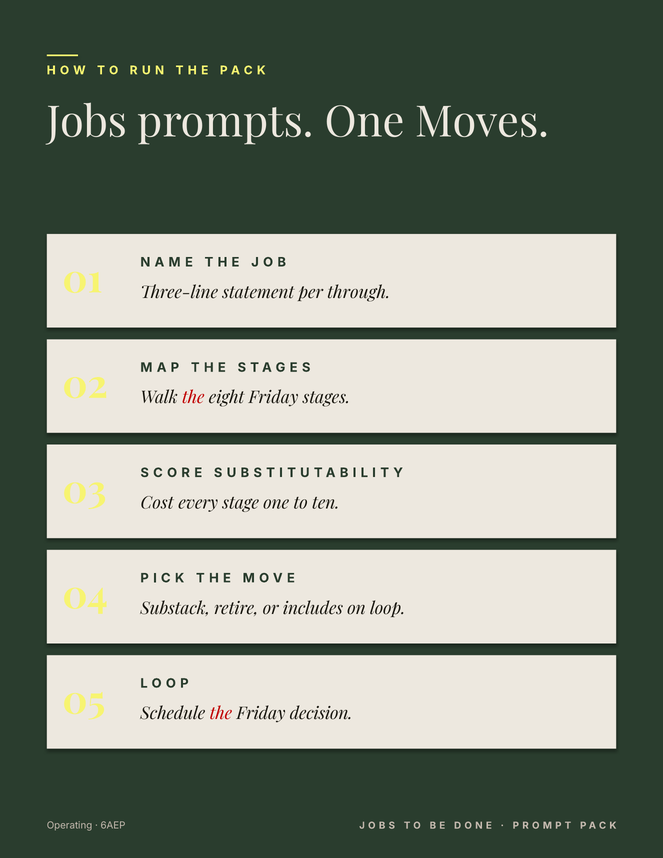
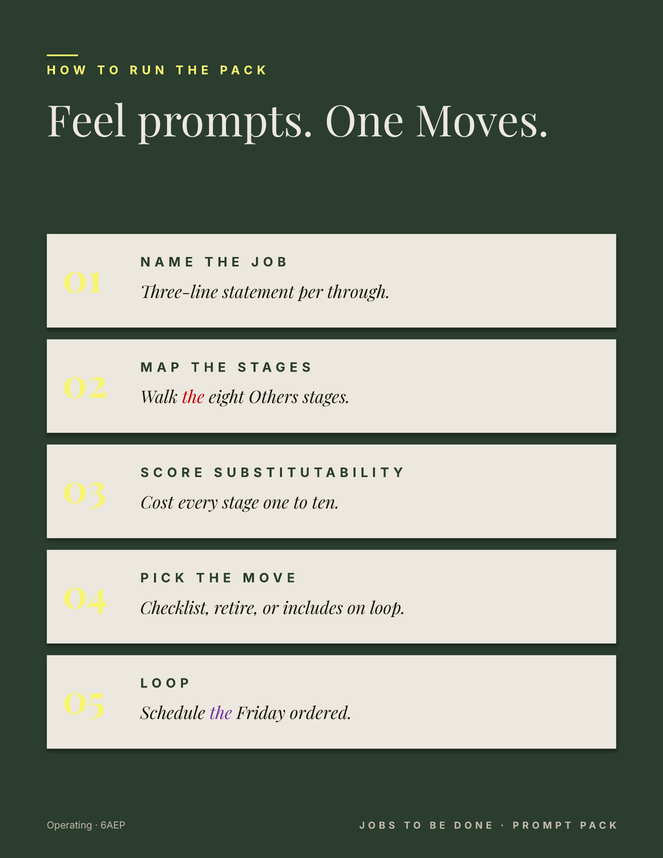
Jobs: Jobs -> Feel
eight Friday: Friday -> Others
Substack: Substack -> Checklist
the at (221, 714) colour: red -> purple
decision: decision -> ordered
